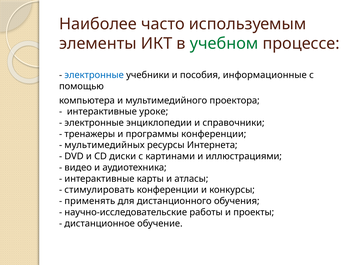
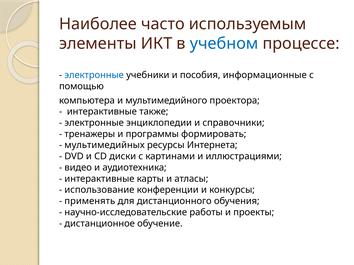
учебном colour: green -> blue
уроке: уроке -> также
программы конференции: конференции -> формировать
стимулировать: стимулировать -> использование
